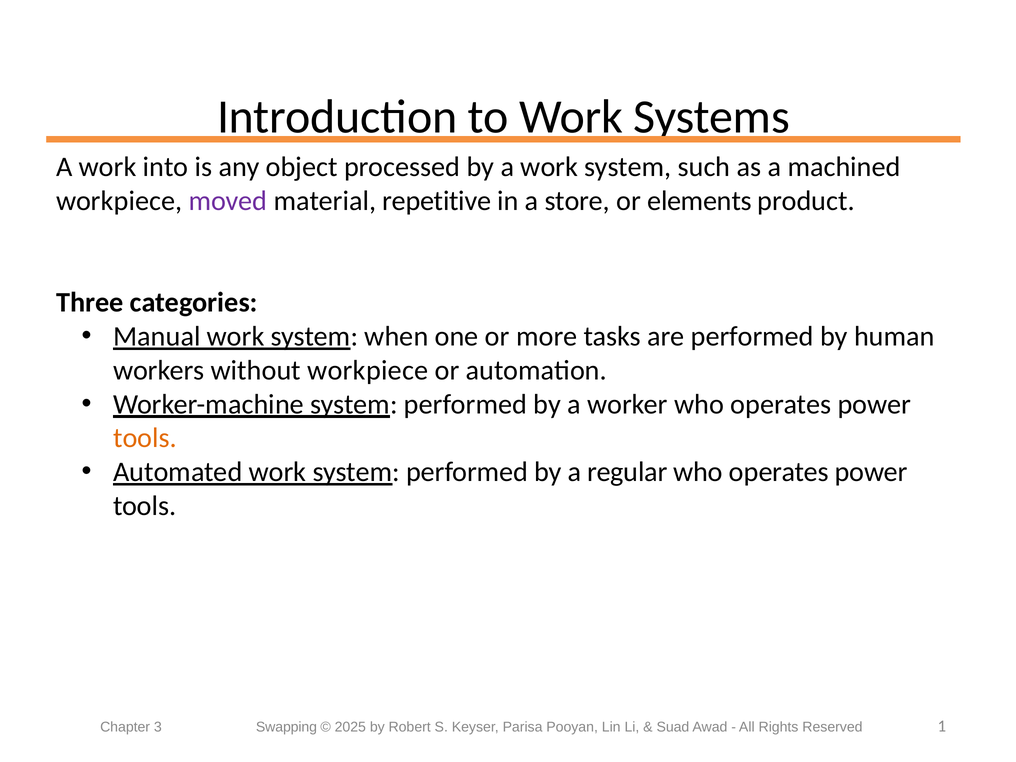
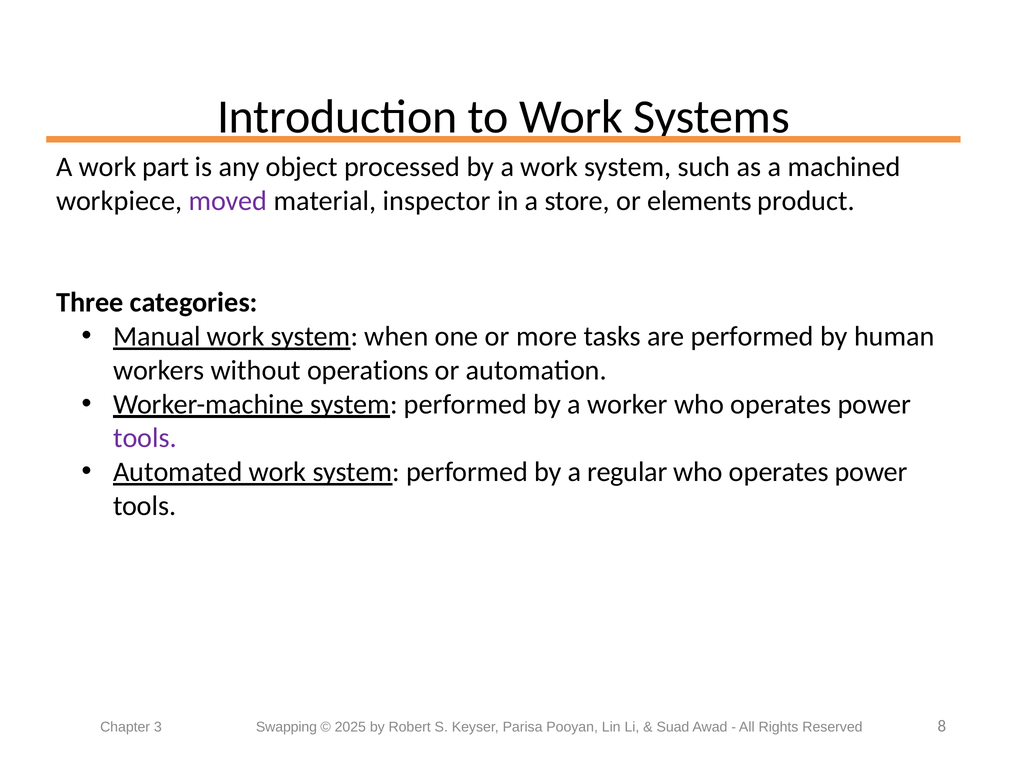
into: into -> part
repetitive: repetitive -> inspector
without workpiece: workpiece -> operations
tools at (145, 438) colour: orange -> purple
1: 1 -> 8
